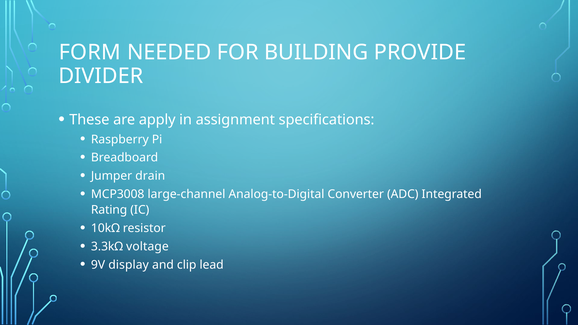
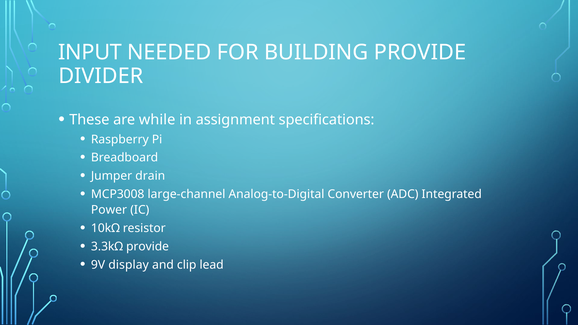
FORM: FORM -> INPUT
apply: apply -> while
Rating: Rating -> Power
3.3kΩ voltage: voltage -> provide
